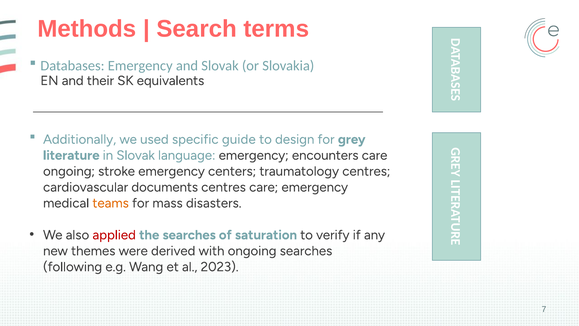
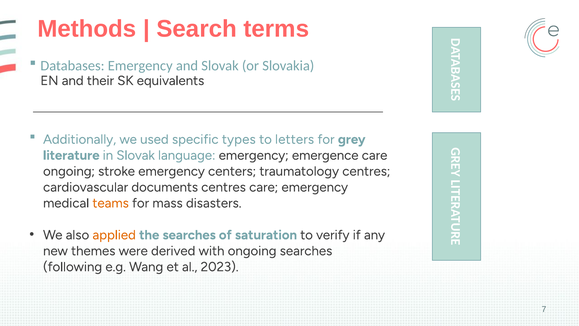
guide: guide -> types
design: design -> letters
encounters: encounters -> emergence
applied colour: red -> orange
